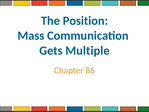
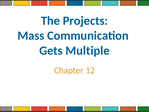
Position: Position -> Projects
86: 86 -> 12
